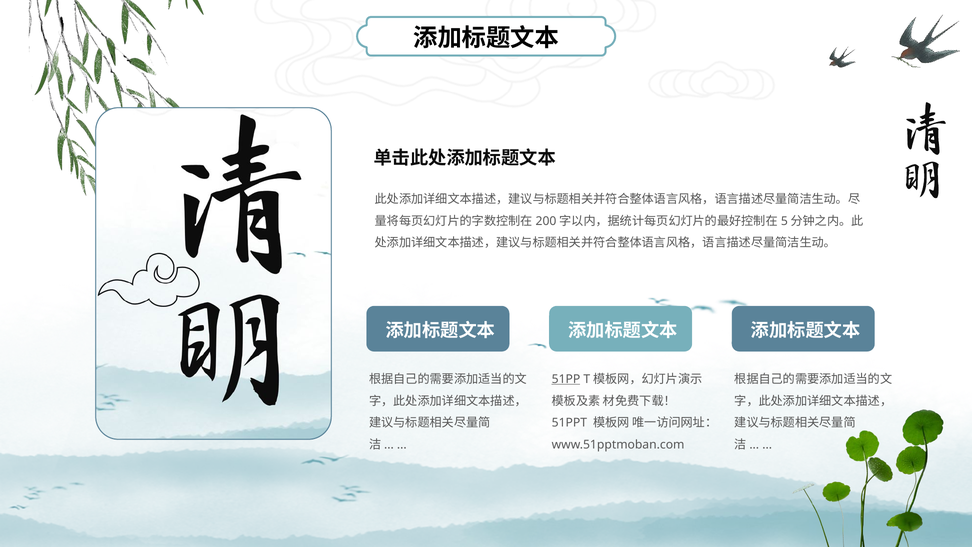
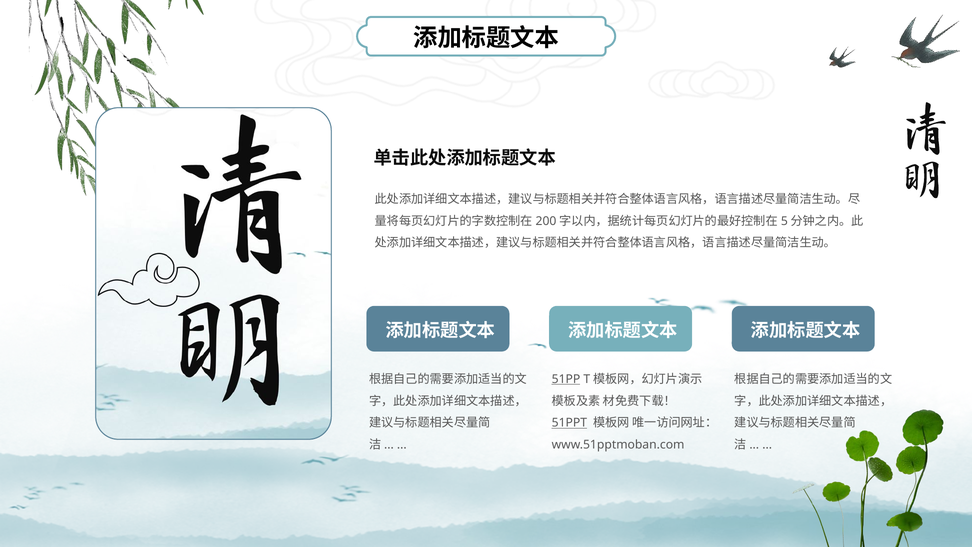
51PPT underline: none -> present
